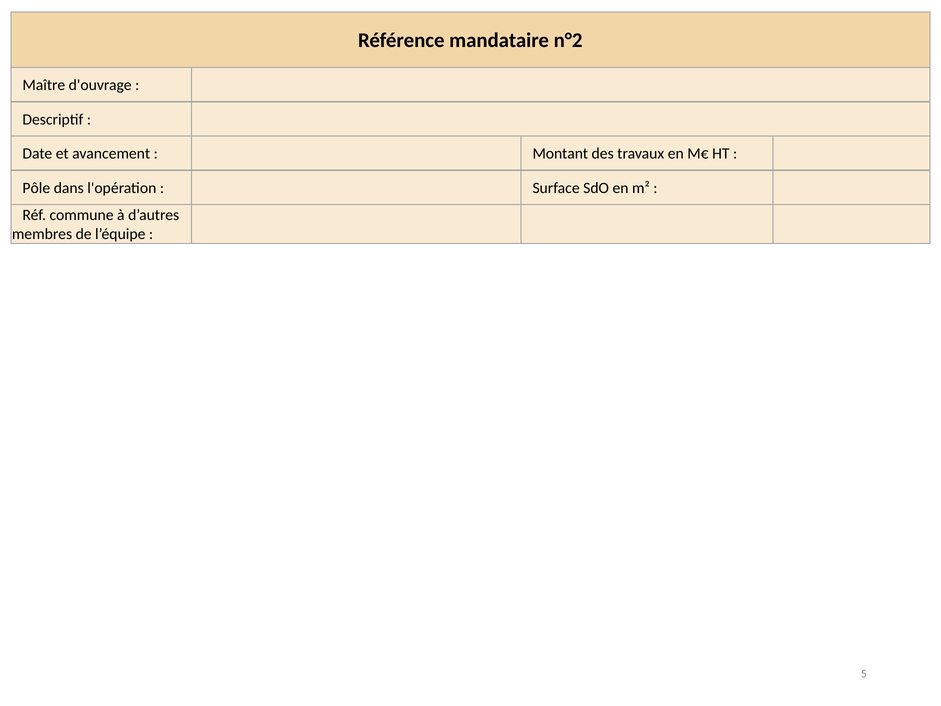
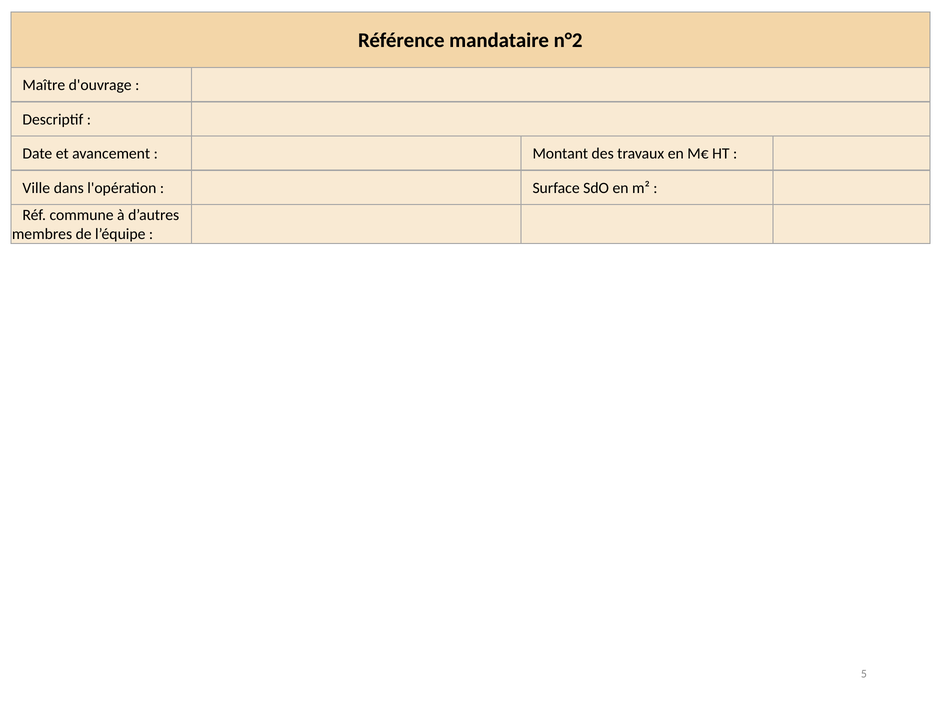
Pôle: Pôle -> Ville
